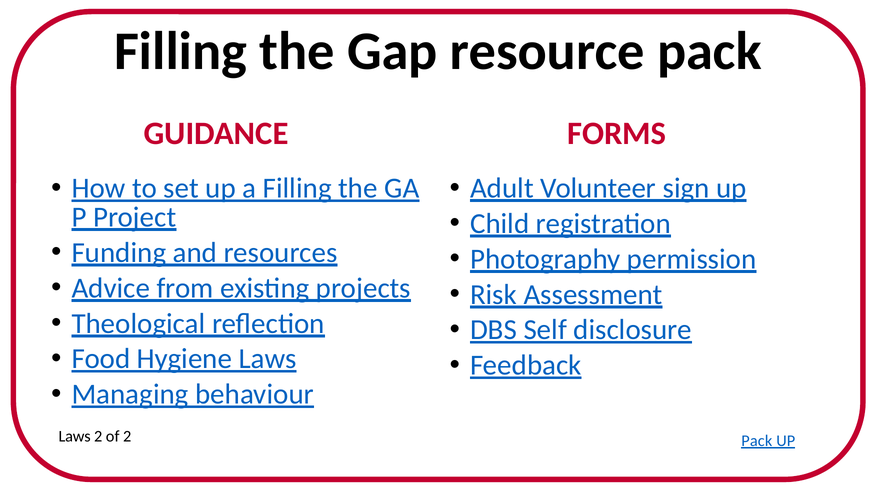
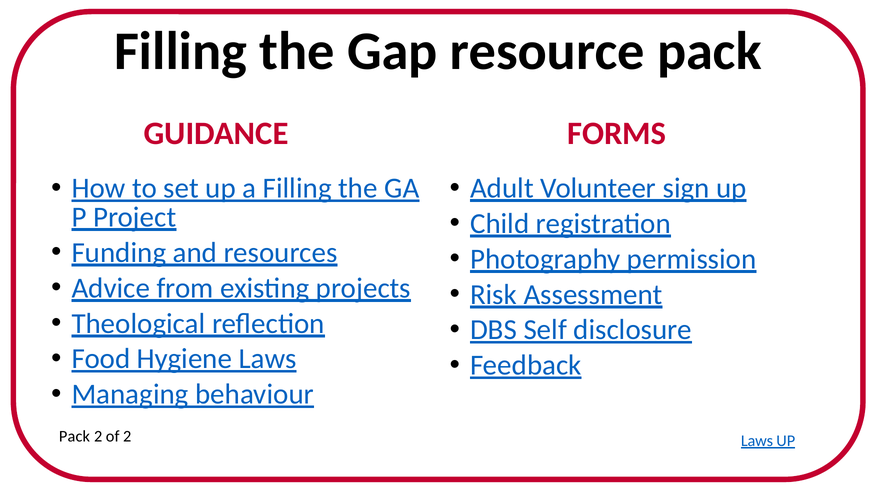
Laws at (75, 437): Laws -> Pack
Pack at (757, 441): Pack -> Laws
